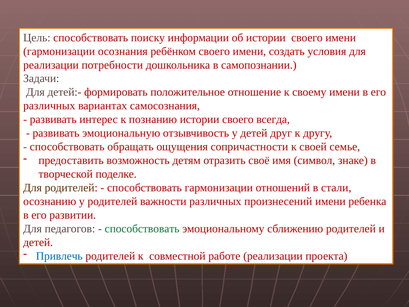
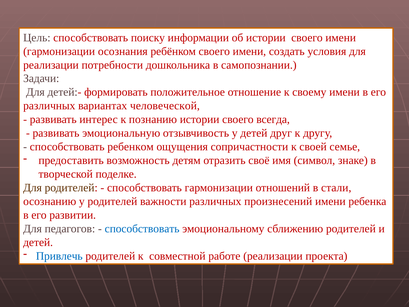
самосознания: самосознания -> человеческой
обращать: обращать -> ребенком
способствовать at (142, 229) colour: green -> blue
